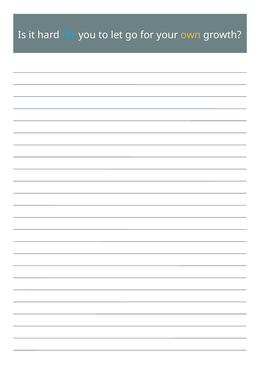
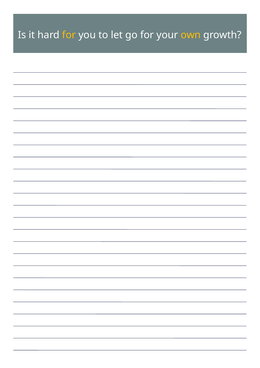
for at (69, 35) colour: light blue -> yellow
